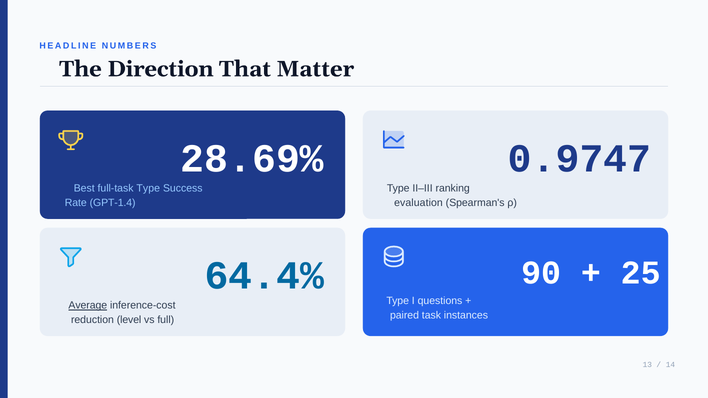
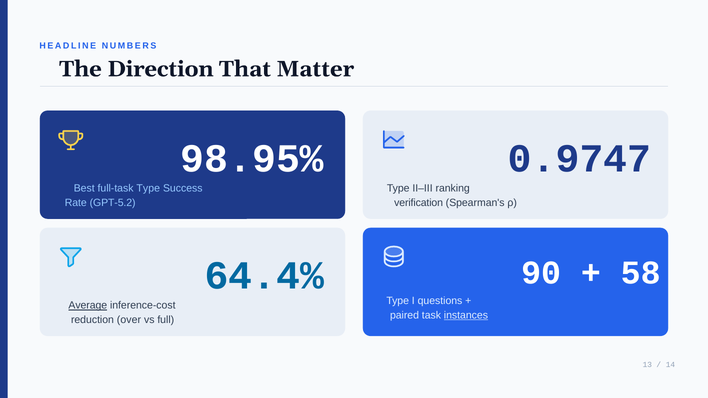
28.69%: 28.69% -> 98.95%
GPT-1.4: GPT-1.4 -> GPT-5.2
evaluation: evaluation -> verification
25: 25 -> 58
instances underline: none -> present
level: level -> over
